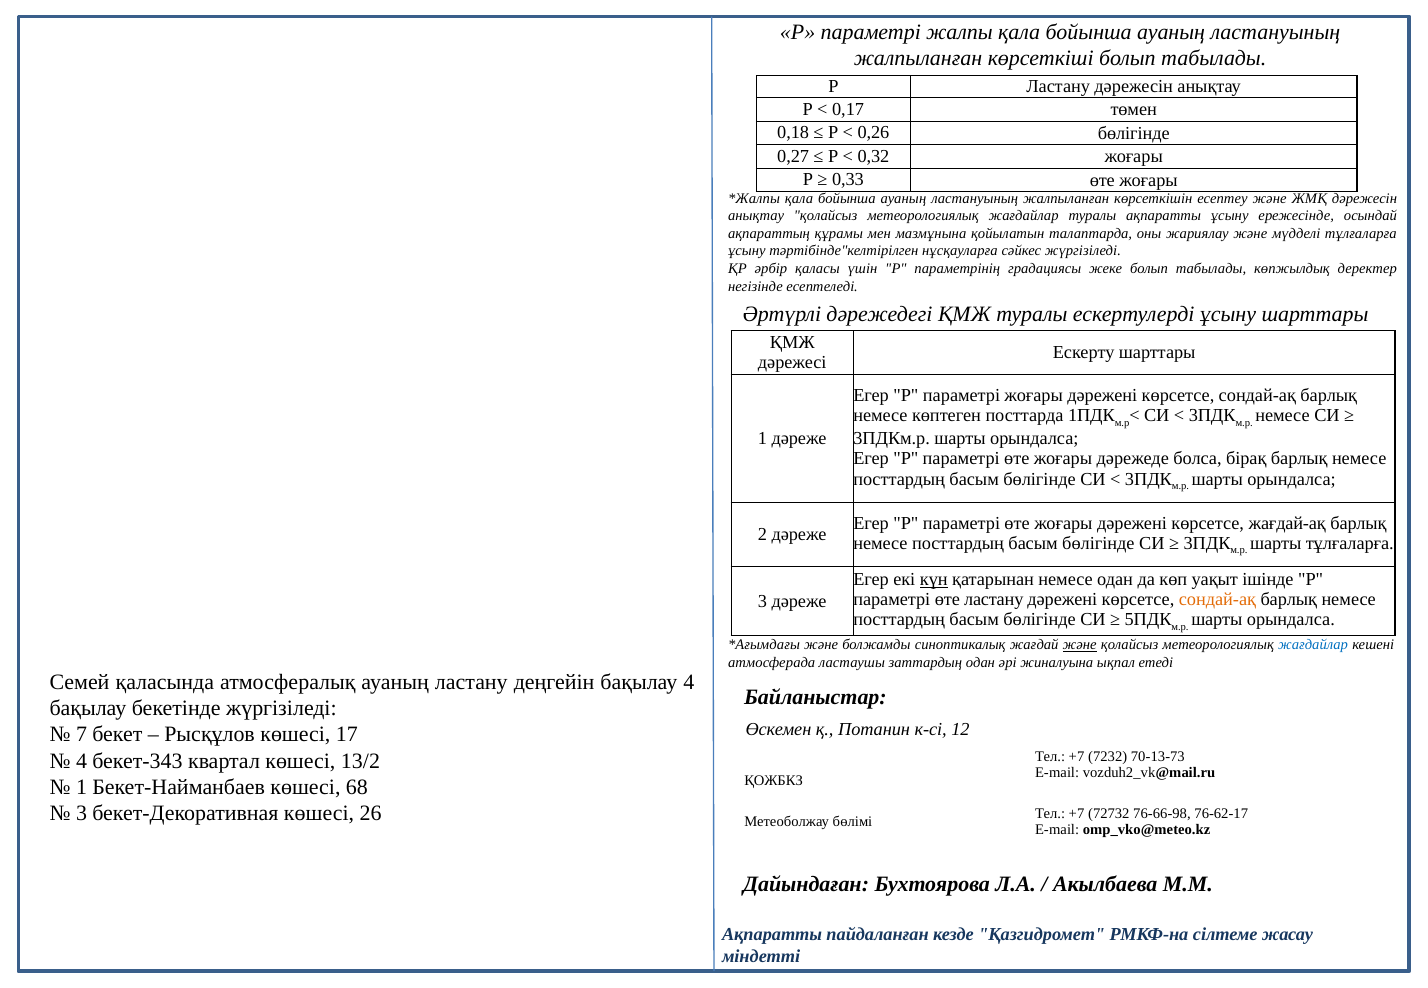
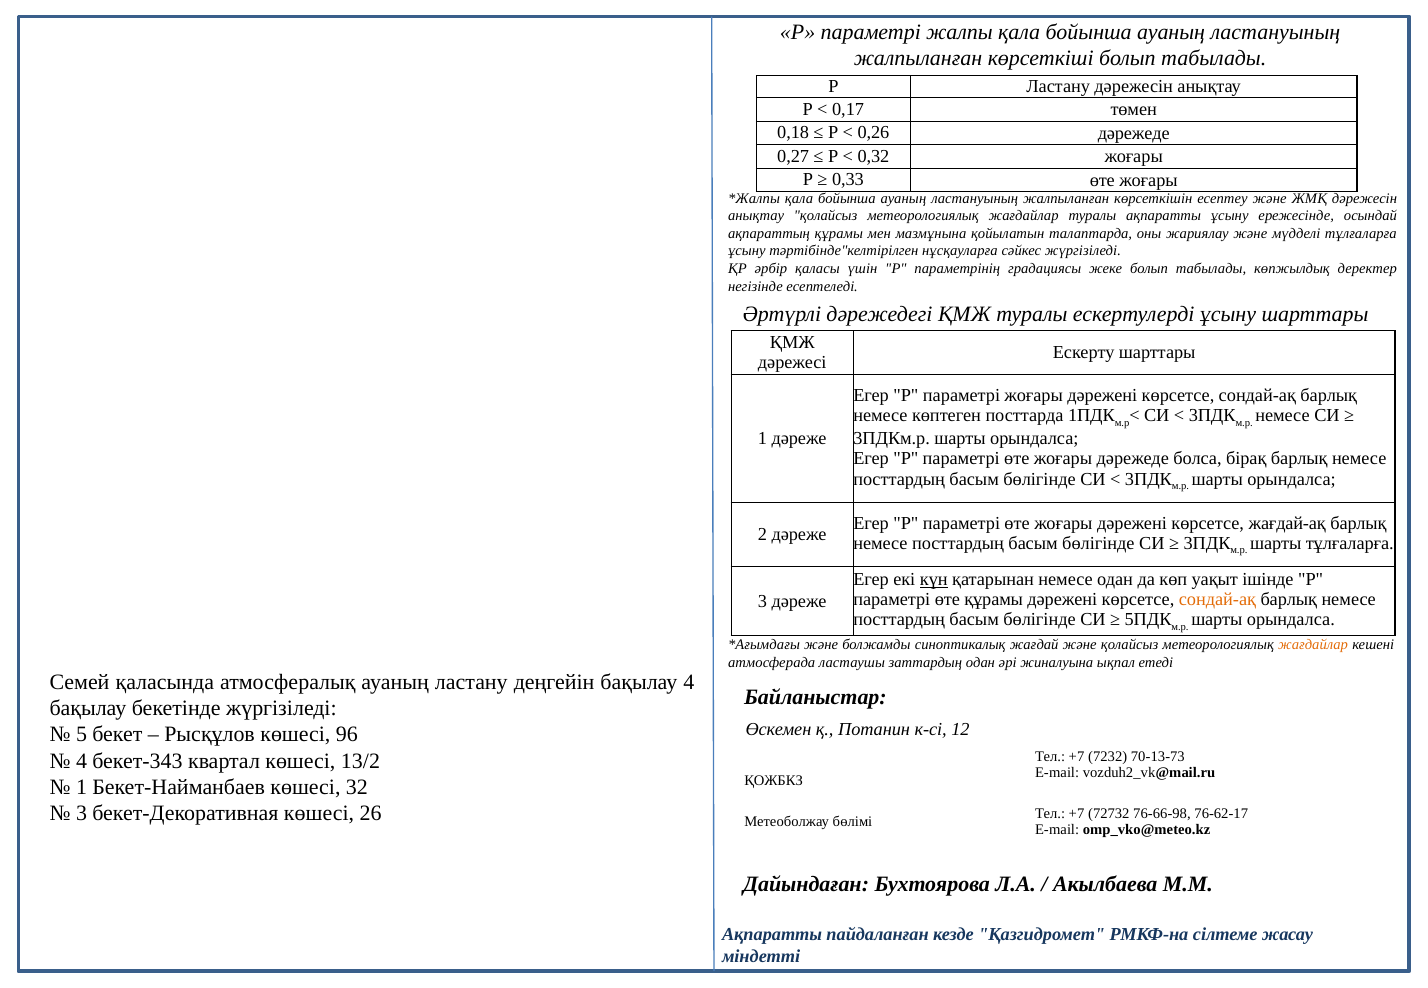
0,26 бөлігінде: бөлігінде -> дәрежеде
өте ластану: ластану -> құрамы
және at (1080, 645) underline: present -> none
жағдайлар at (1313, 645) colour: blue -> orange
7: 7 -> 5
17: 17 -> 96
68: 68 -> 32
